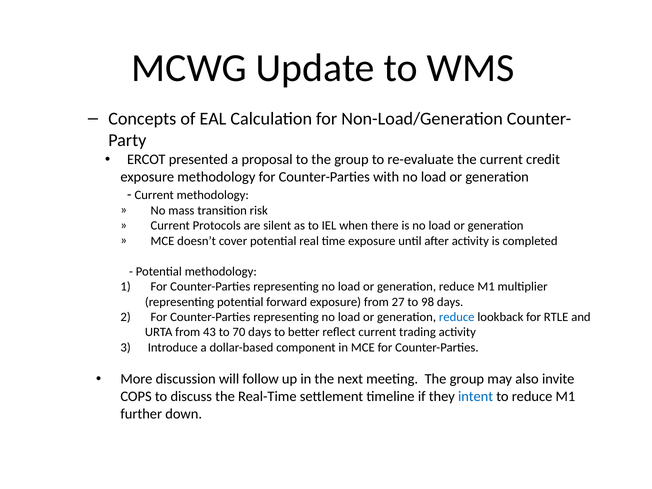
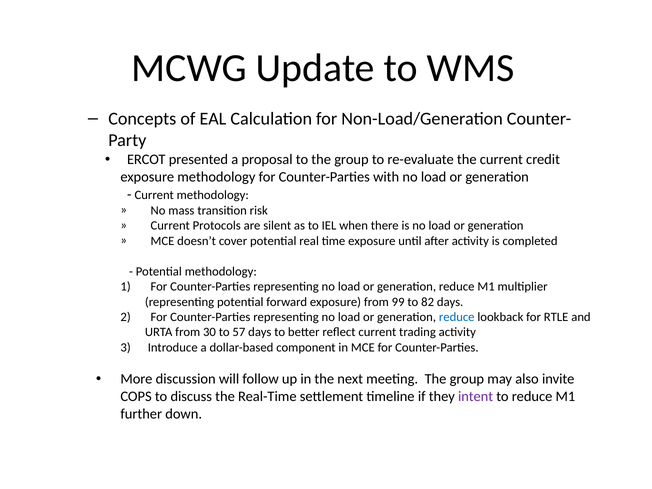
27: 27 -> 99
98: 98 -> 82
43: 43 -> 30
70: 70 -> 57
intent colour: blue -> purple
